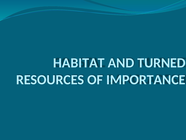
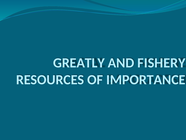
HABITAT: HABITAT -> GREATLY
TURNED: TURNED -> FISHERY
